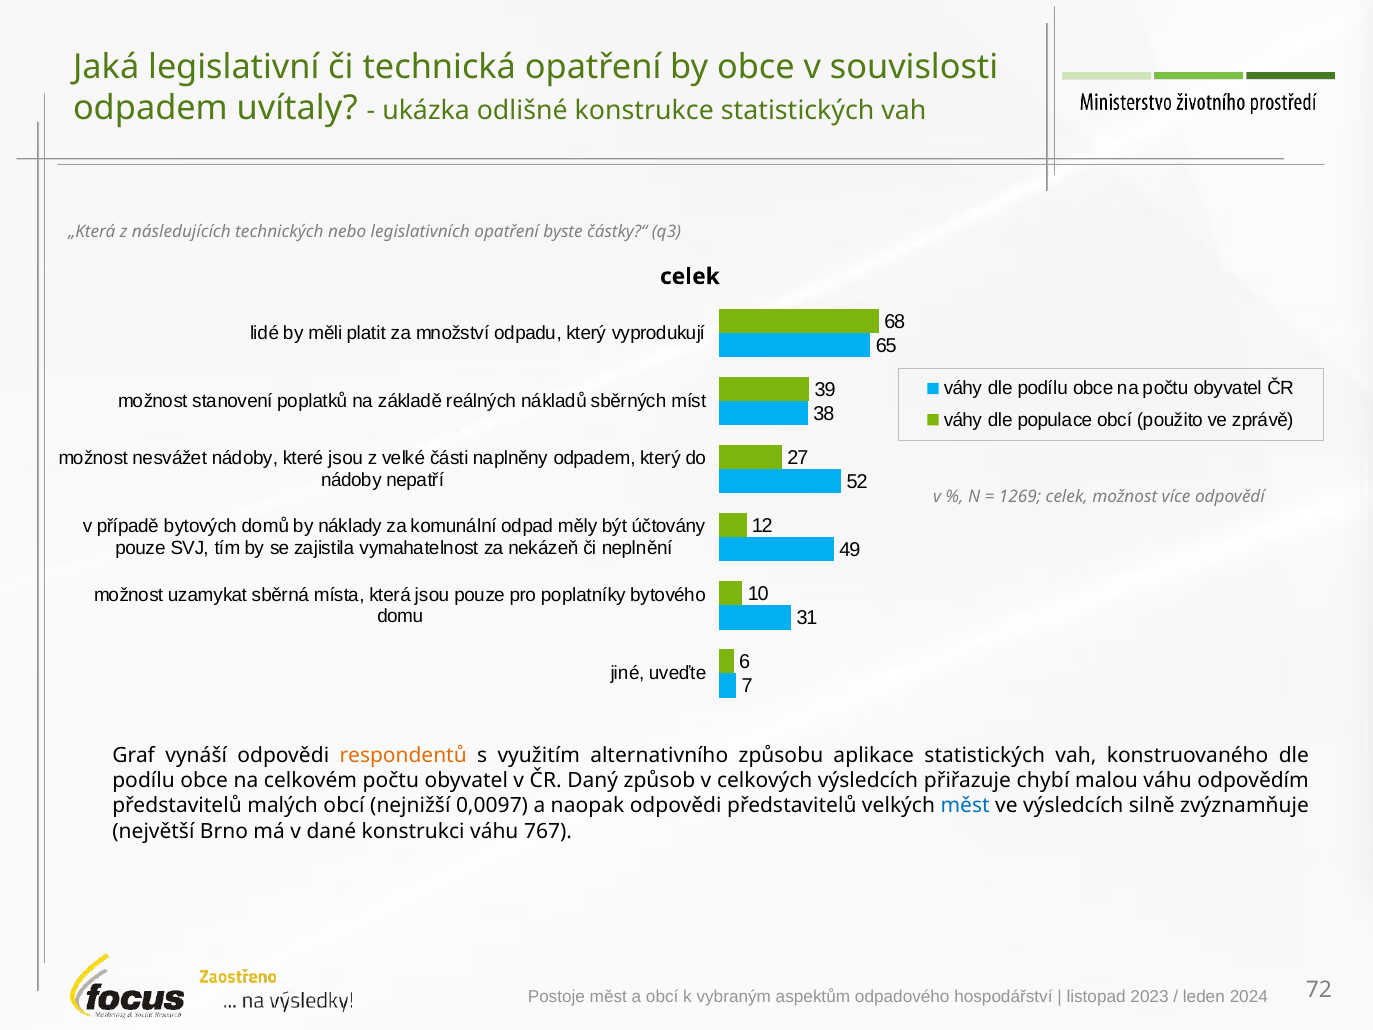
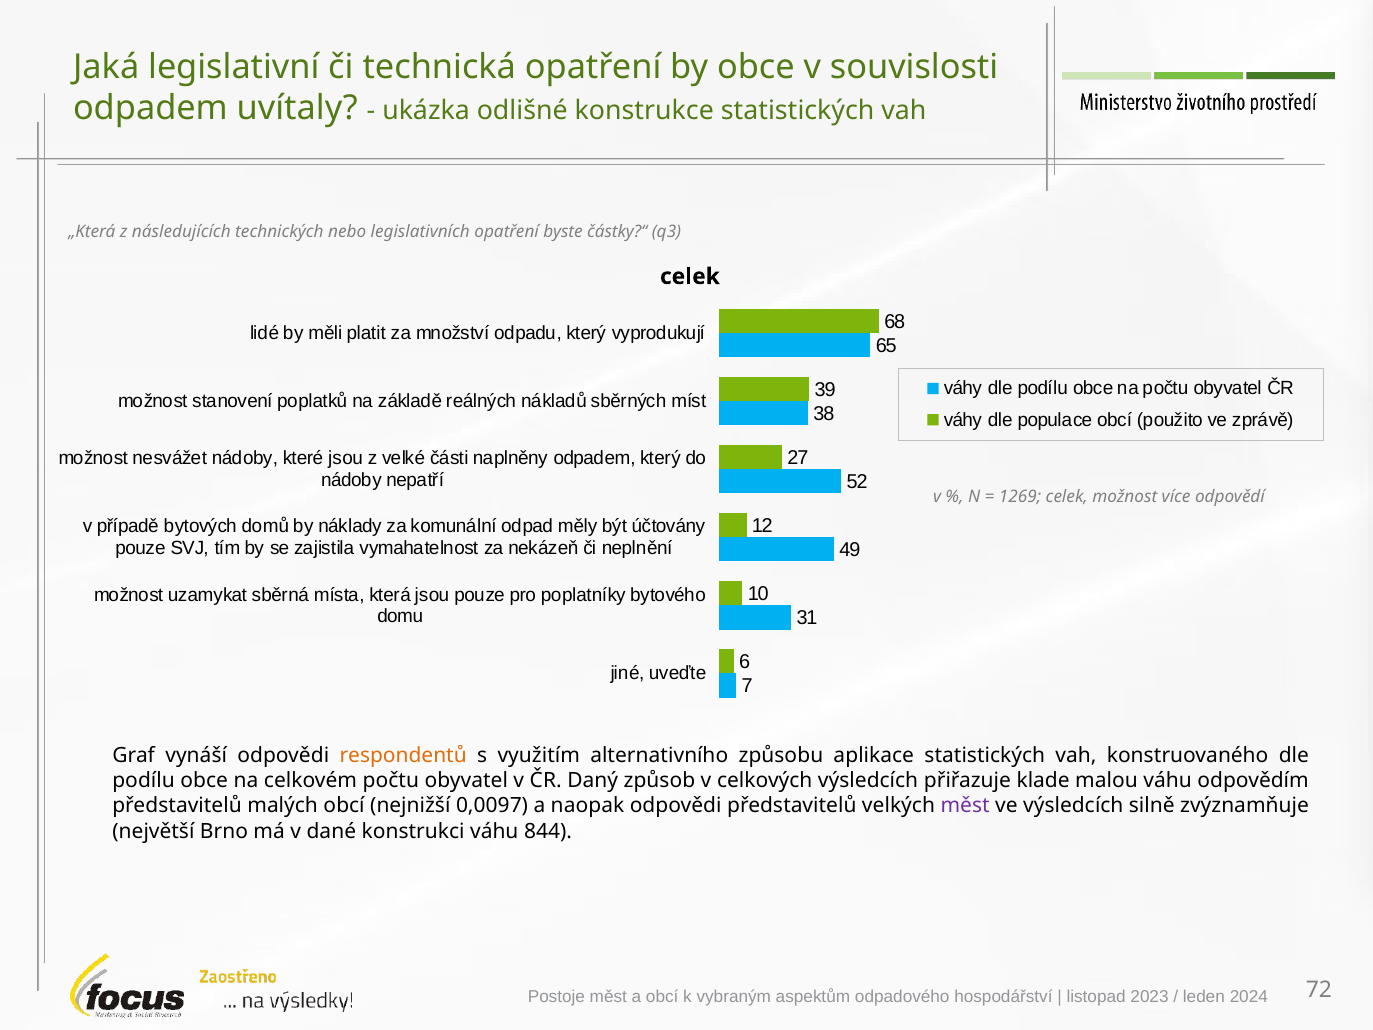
chybí: chybí -> klade
měst at (965, 806) colour: blue -> purple
767: 767 -> 844
